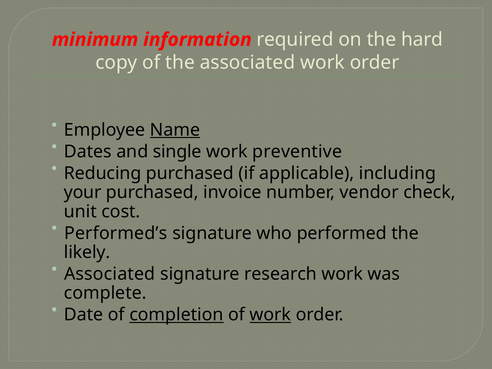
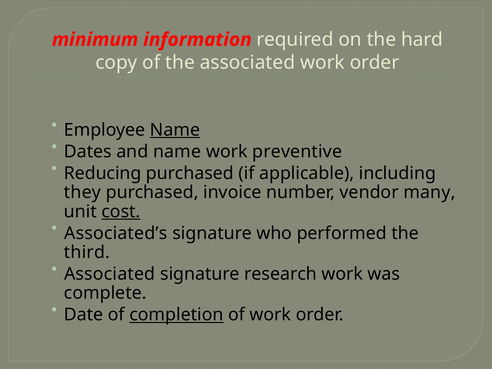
and single: single -> name
your: your -> they
check: check -> many
cost underline: none -> present
Performed’s: Performed’s -> Associated’s
likely: likely -> third
work at (270, 315) underline: present -> none
